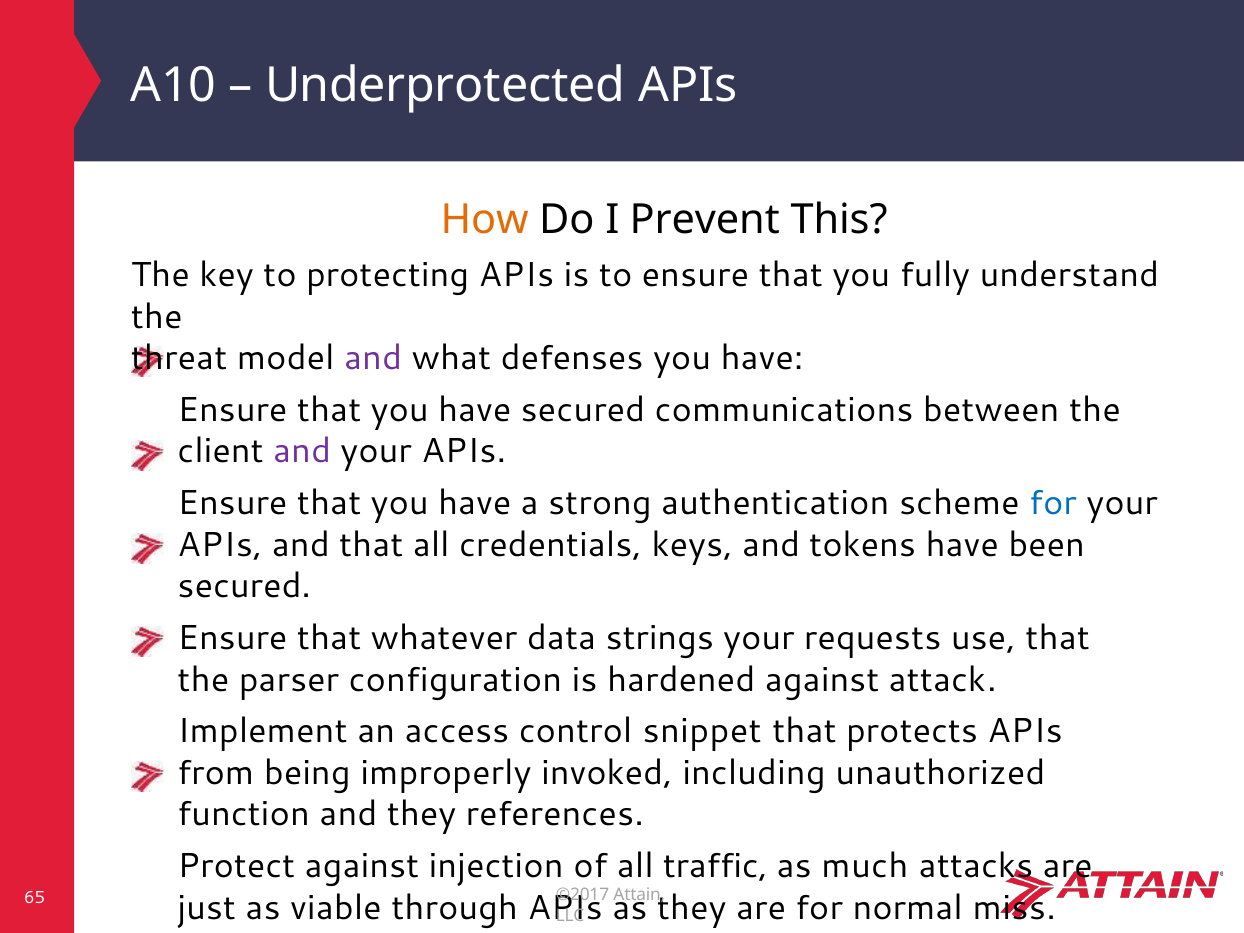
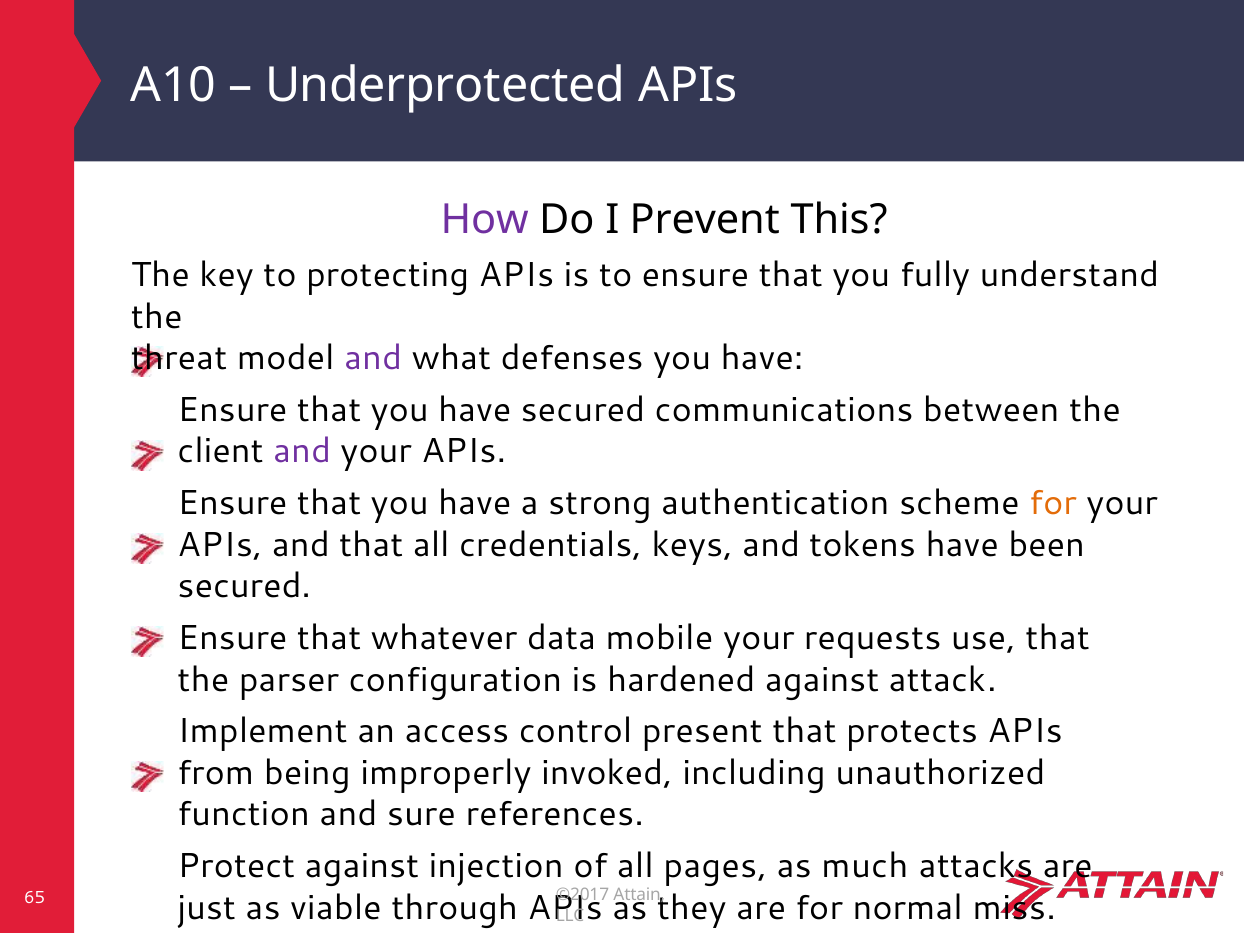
How colour: orange -> purple
for at (1053, 503) colour: blue -> orange
strings: strings -> mobile
snippet: snippet -> present
and they: they -> sure
traffic: traffic -> pages
